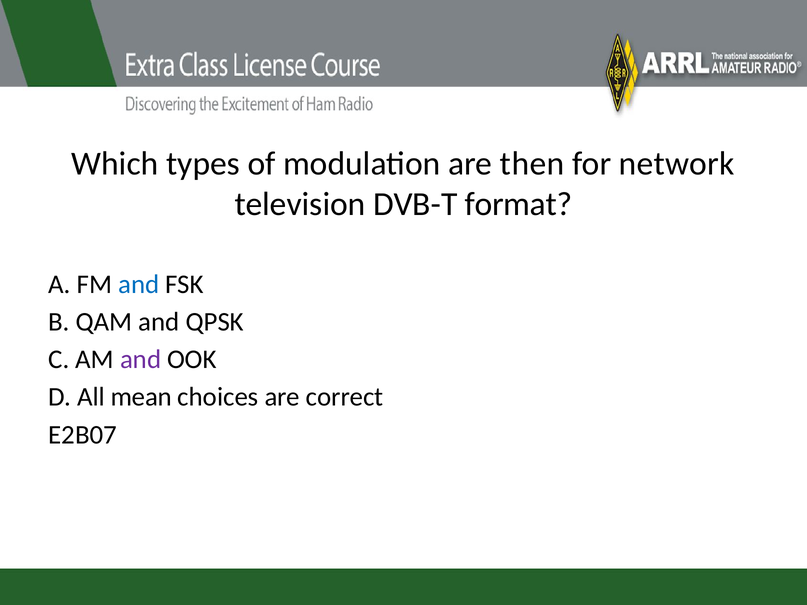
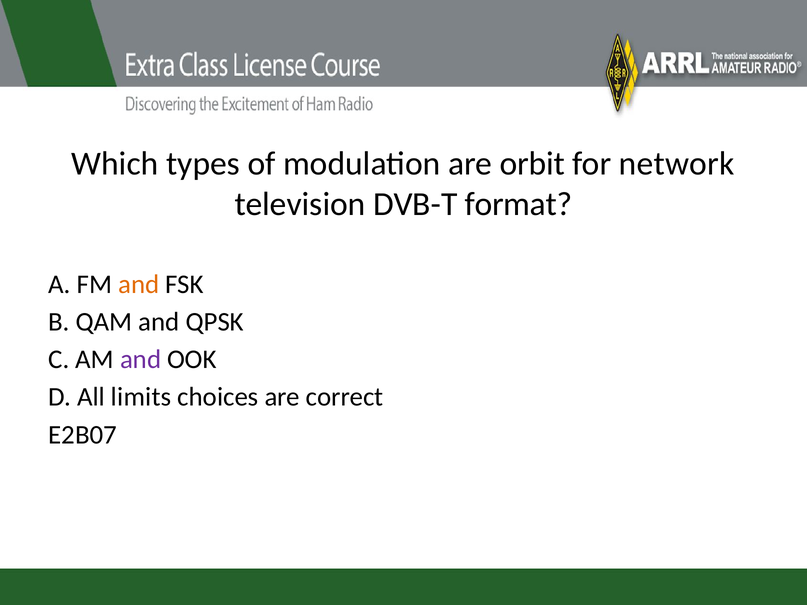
then: then -> orbit
and at (139, 284) colour: blue -> orange
mean: mean -> limits
